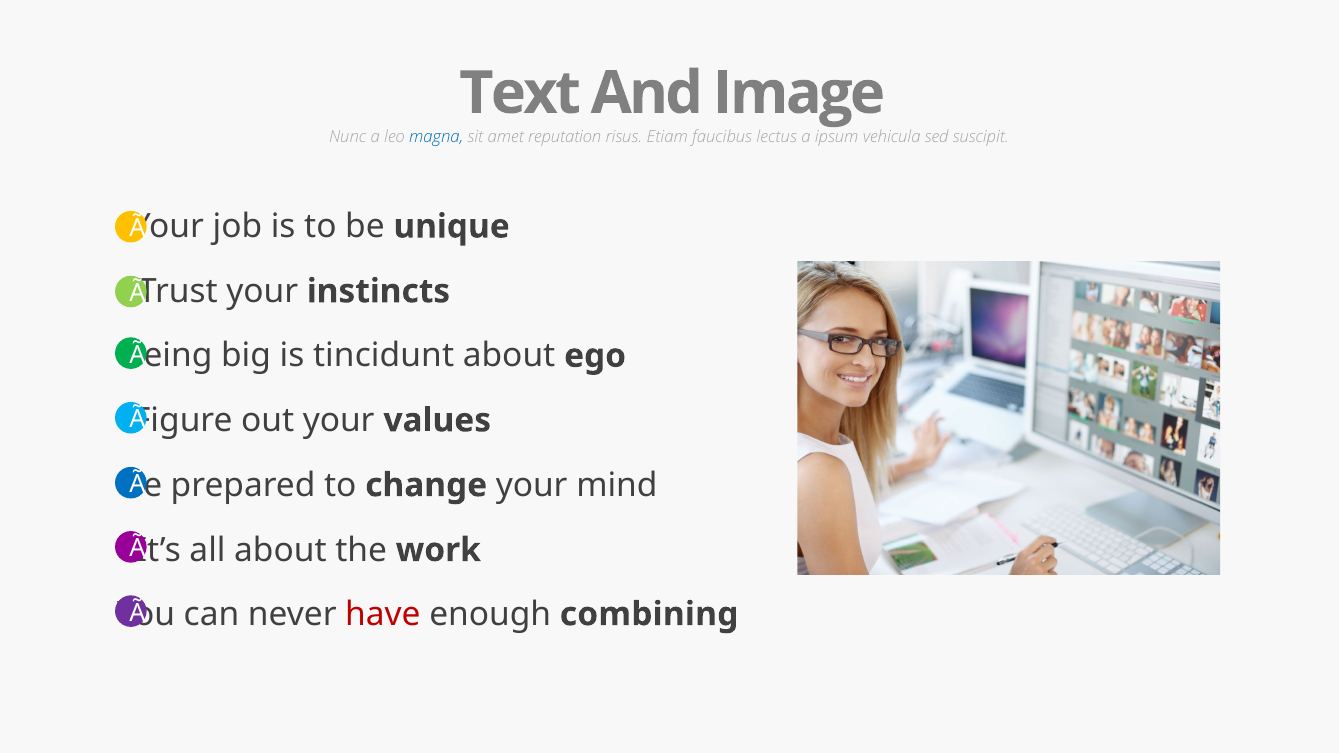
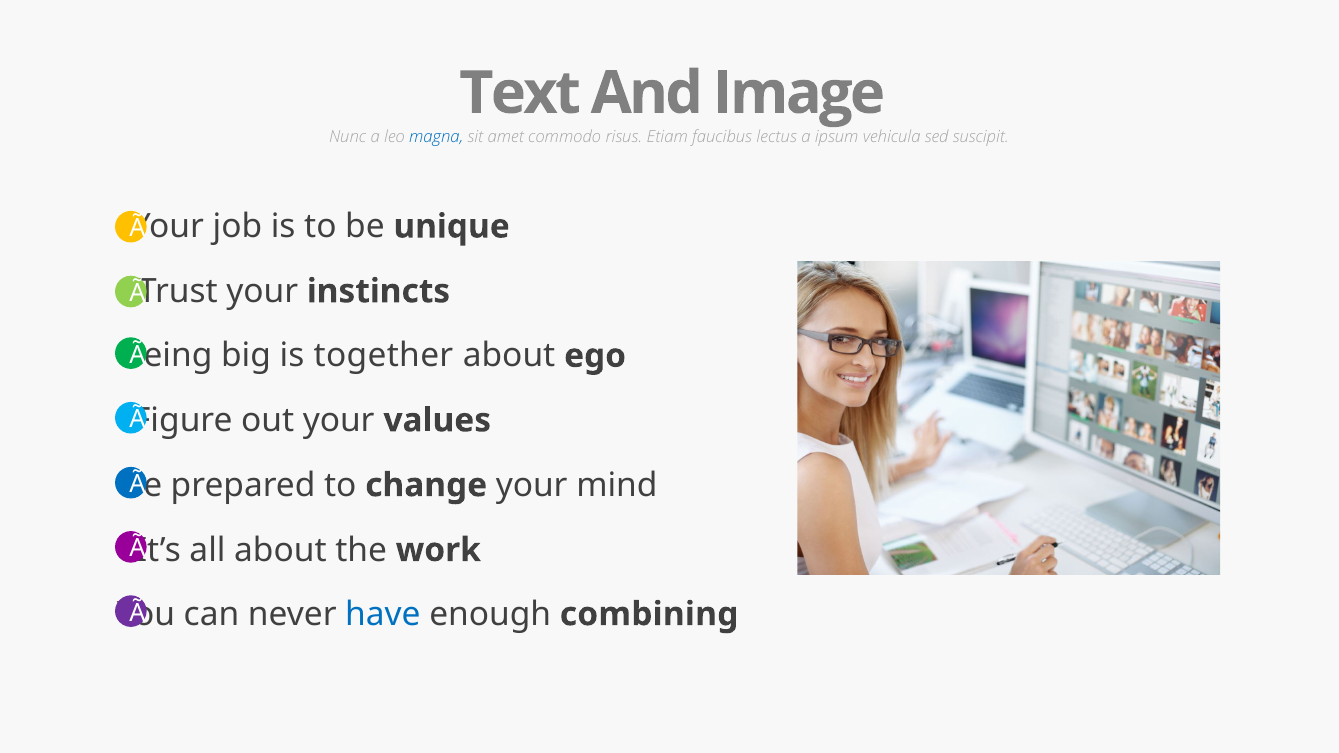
reputation: reputation -> commodo
tincidunt: tincidunt -> together
have colour: red -> blue
